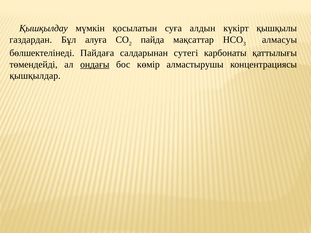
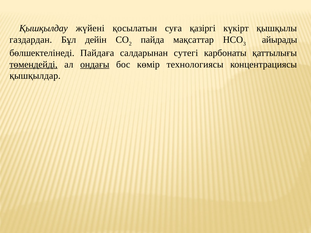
мүмкін: мүмкін -> жүйені
алдын: алдын -> қазіргі
алуға: алуға -> дейін
алмасуы: алмасуы -> айырады
төмендейді underline: none -> present
алмастырушы: алмастырушы -> технологиясы
